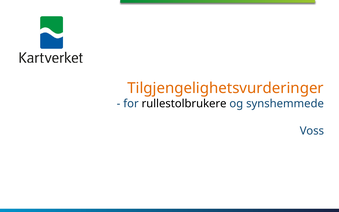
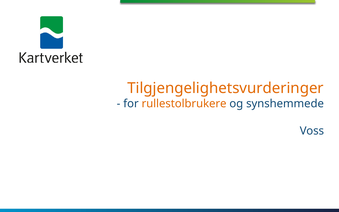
rullestolbrukere colour: black -> orange
